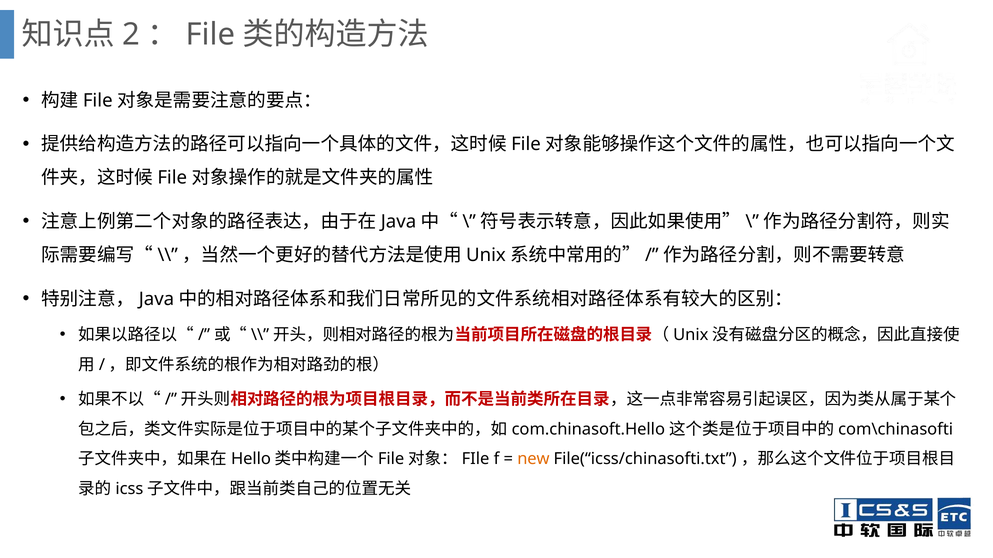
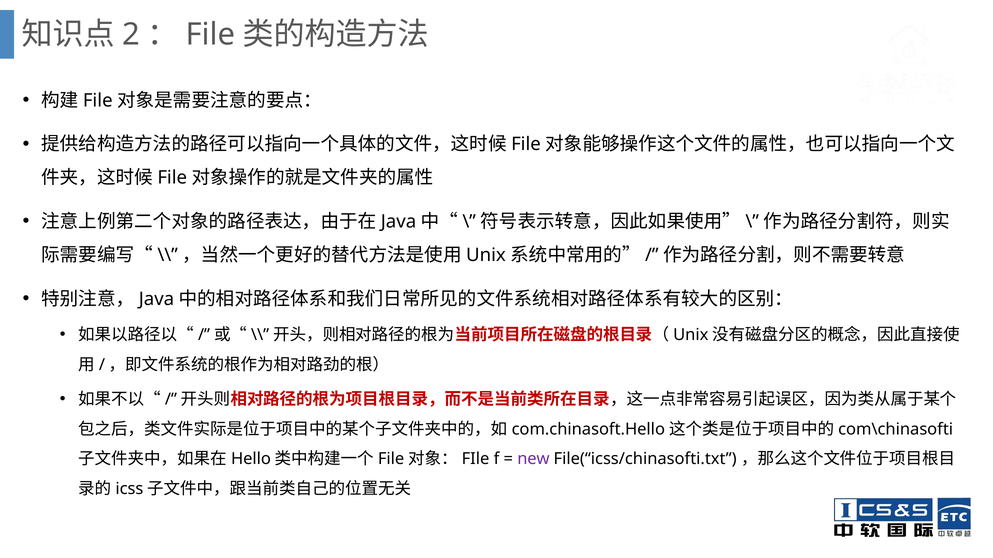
new colour: orange -> purple
